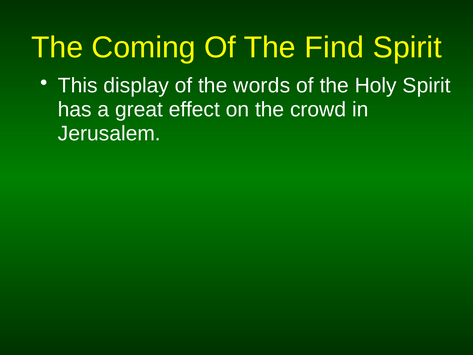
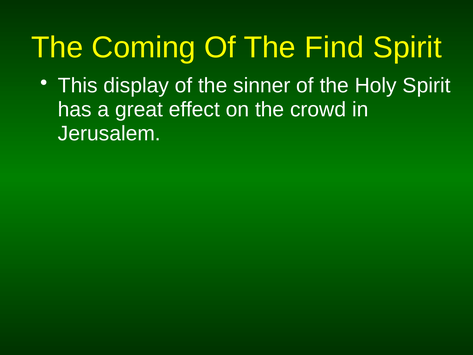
words: words -> sinner
